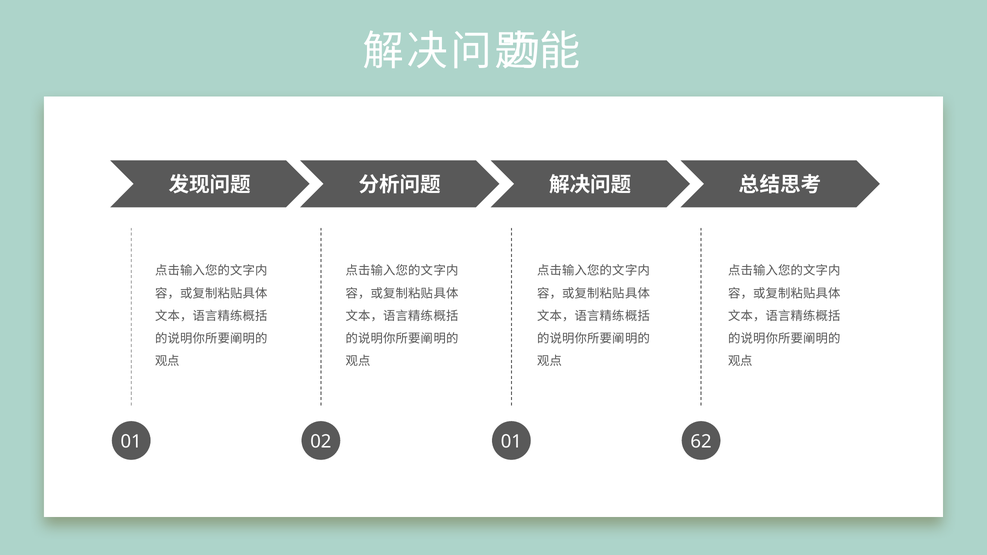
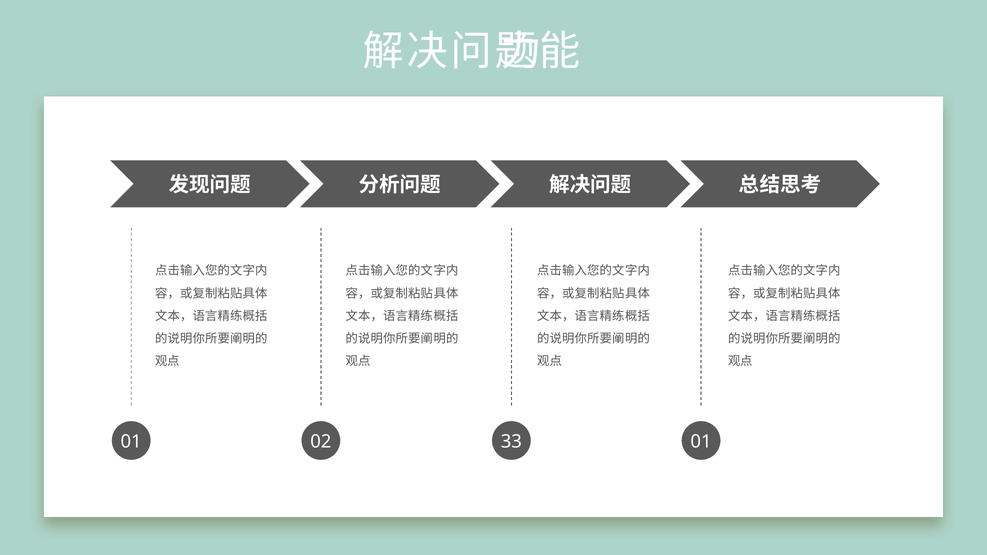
02 01: 01 -> 33
01 62: 62 -> 01
